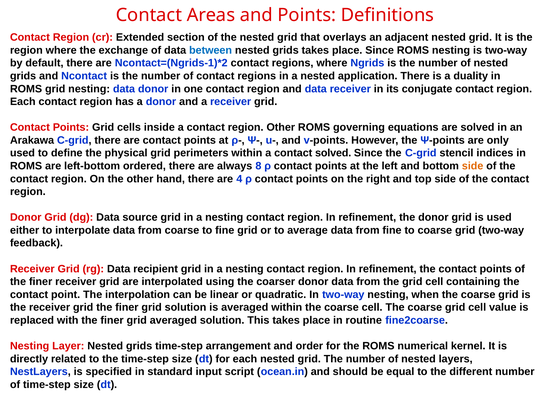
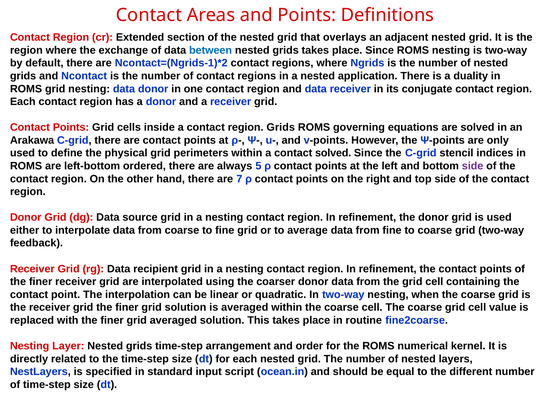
region Other: Other -> Grids
8: 8 -> 5
side at (473, 166) colour: orange -> purple
4: 4 -> 7
